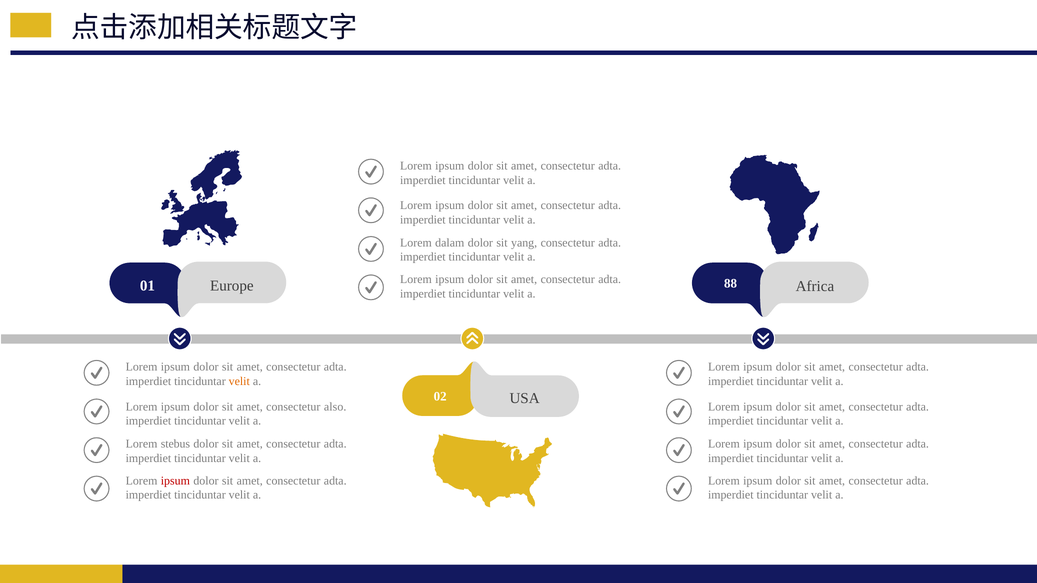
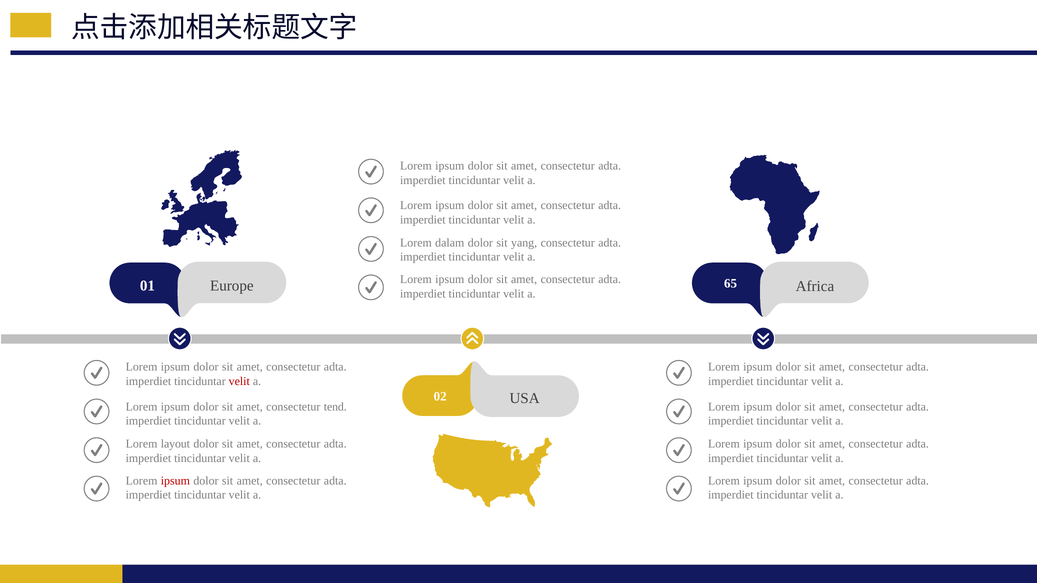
88: 88 -> 65
velit at (239, 381) colour: orange -> red
also: also -> tend
stebus: stebus -> layout
